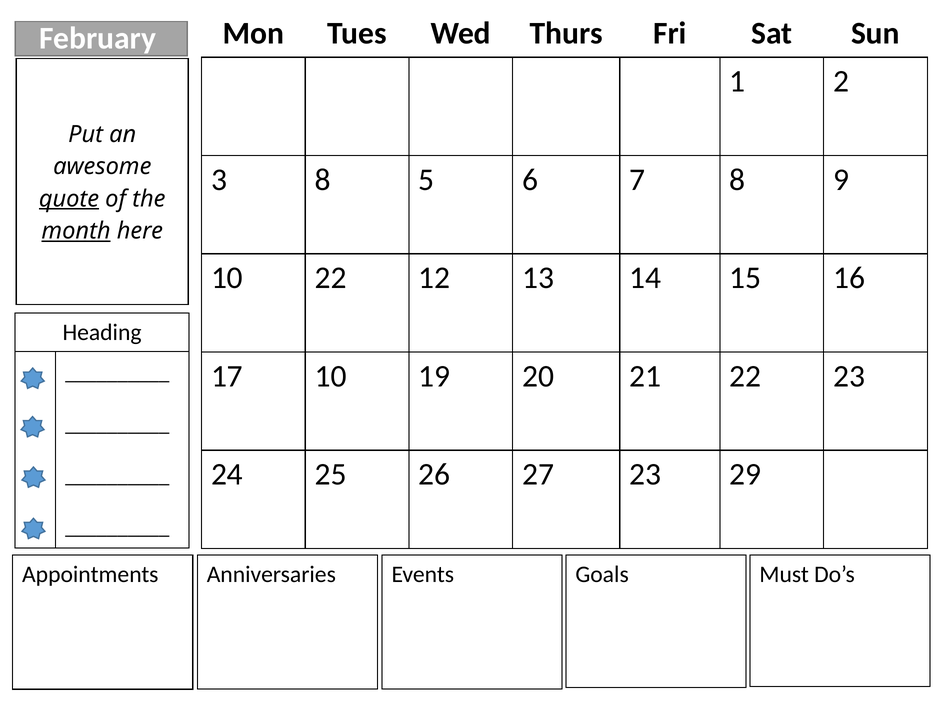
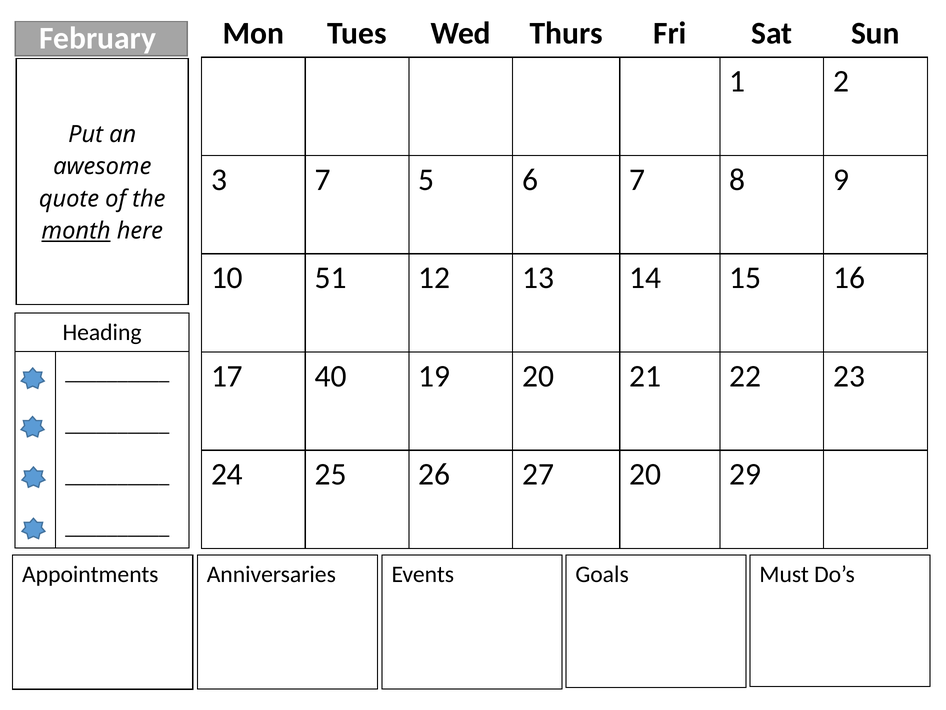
3 8: 8 -> 7
quote underline: present -> none
10 22: 22 -> 51
17 10: 10 -> 40
27 23: 23 -> 20
